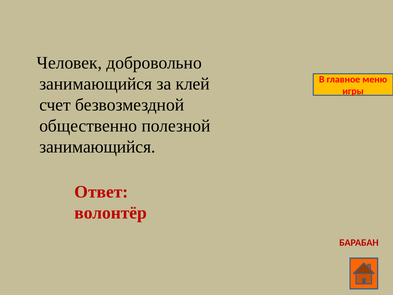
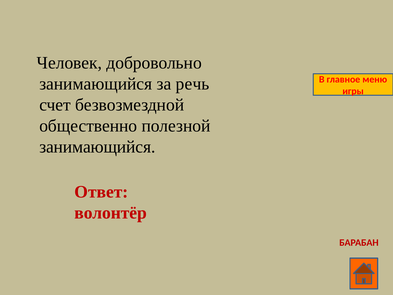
клей: клей -> речь
